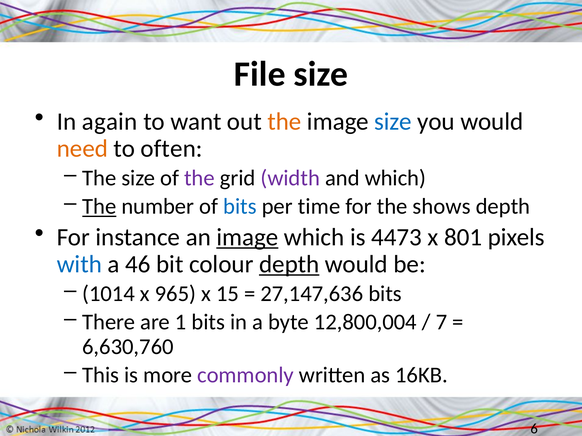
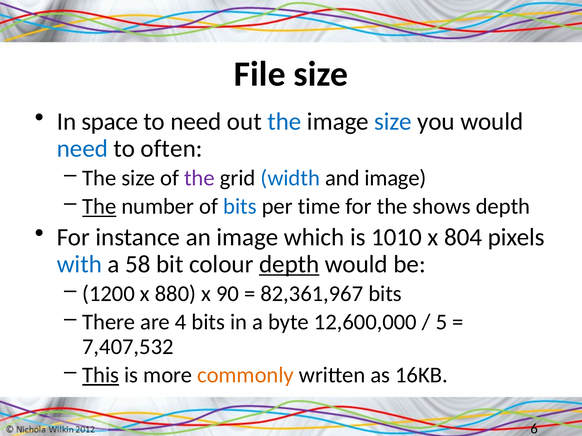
again: again -> space
to want: want -> need
the at (284, 122) colour: orange -> blue
need at (82, 149) colour: orange -> blue
width colour: purple -> blue
and which: which -> image
image at (247, 237) underline: present -> none
4473: 4473 -> 1010
801: 801 -> 804
46: 46 -> 58
1014: 1014 -> 1200
965: 965 -> 880
15: 15 -> 90
27,147,636: 27,147,636 -> 82,361,967
1: 1 -> 4
12,800,004: 12,800,004 -> 12,600,000
7: 7 -> 5
6,630,760: 6,630,760 -> 7,407,532
This underline: none -> present
commonly colour: purple -> orange
